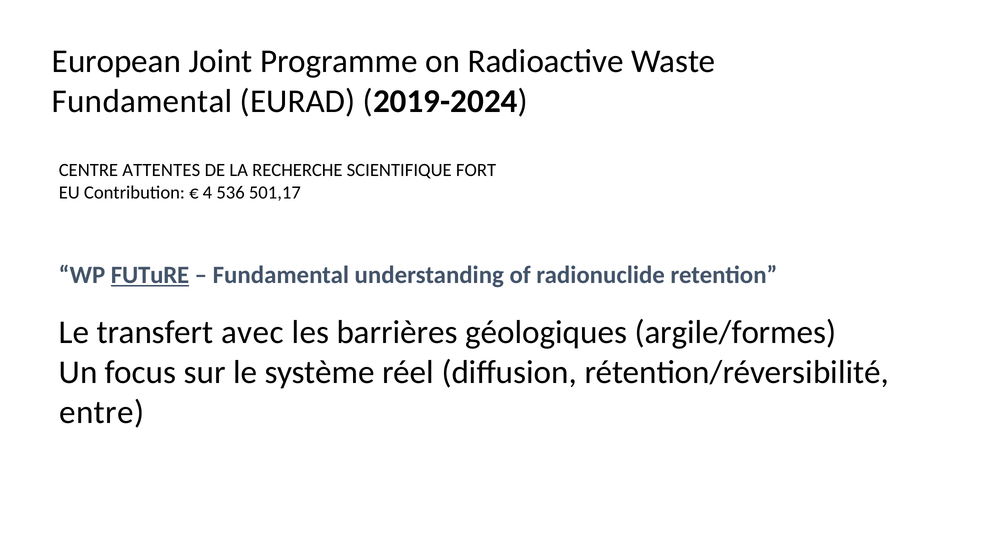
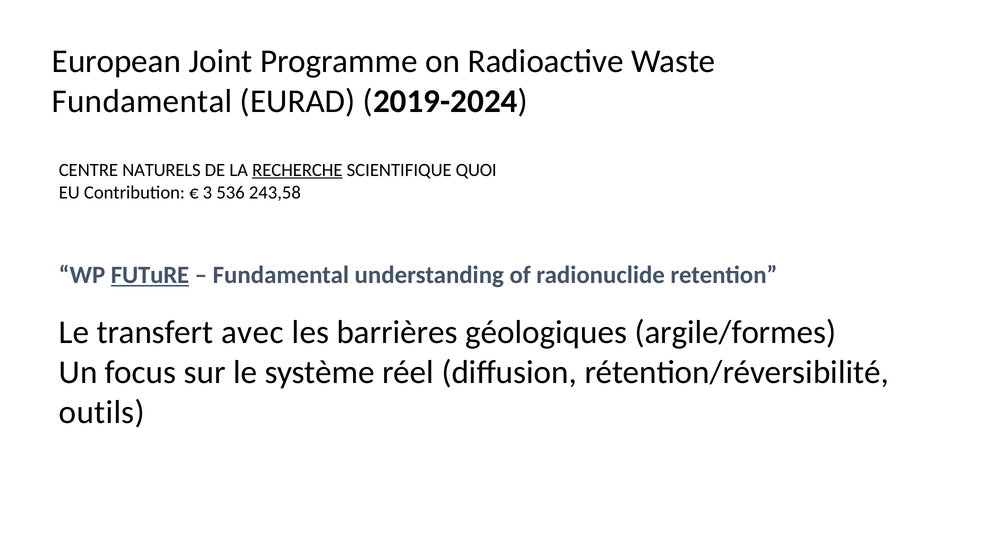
ATTENTES: ATTENTES -> NATURELS
RECHERCHE underline: none -> present
FORT: FORT -> QUOI
4: 4 -> 3
501,17: 501,17 -> 243,58
entre: entre -> outils
